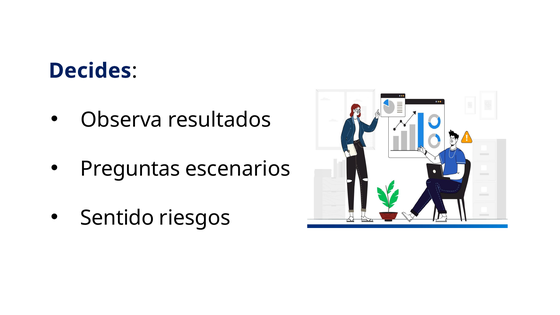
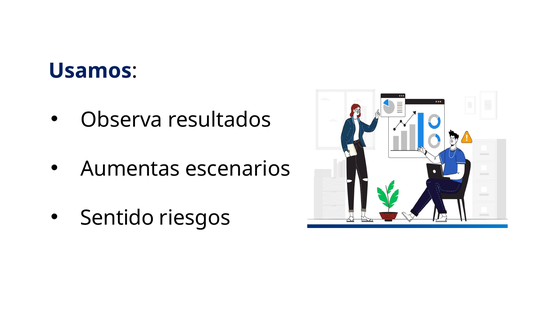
Decides: Decides -> Usamos
Preguntas: Preguntas -> Aumentas
